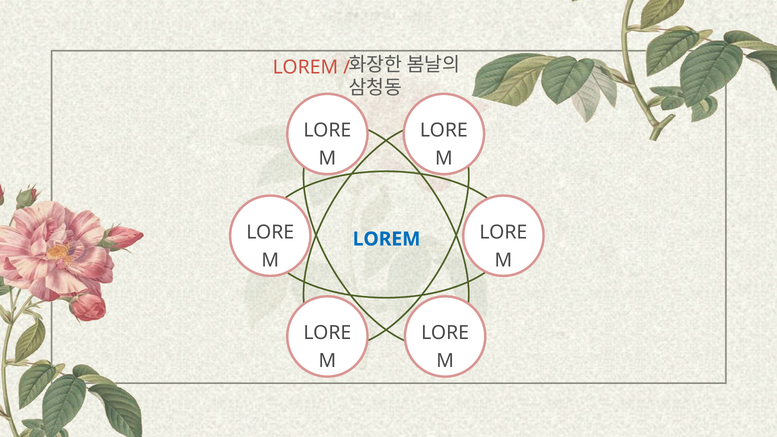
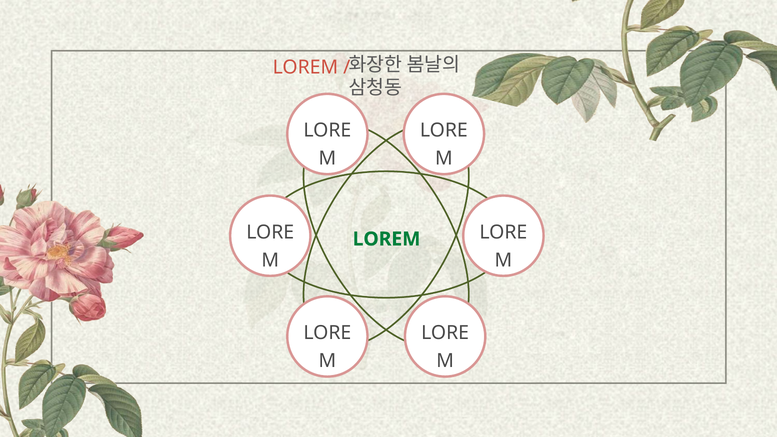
LOREM at (387, 239) colour: blue -> green
